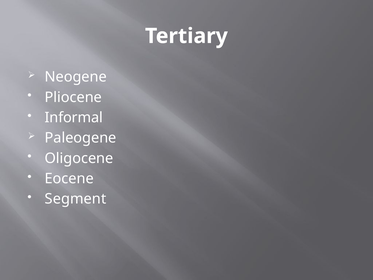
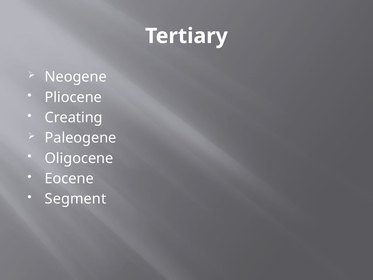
Informal: Informal -> Creating
